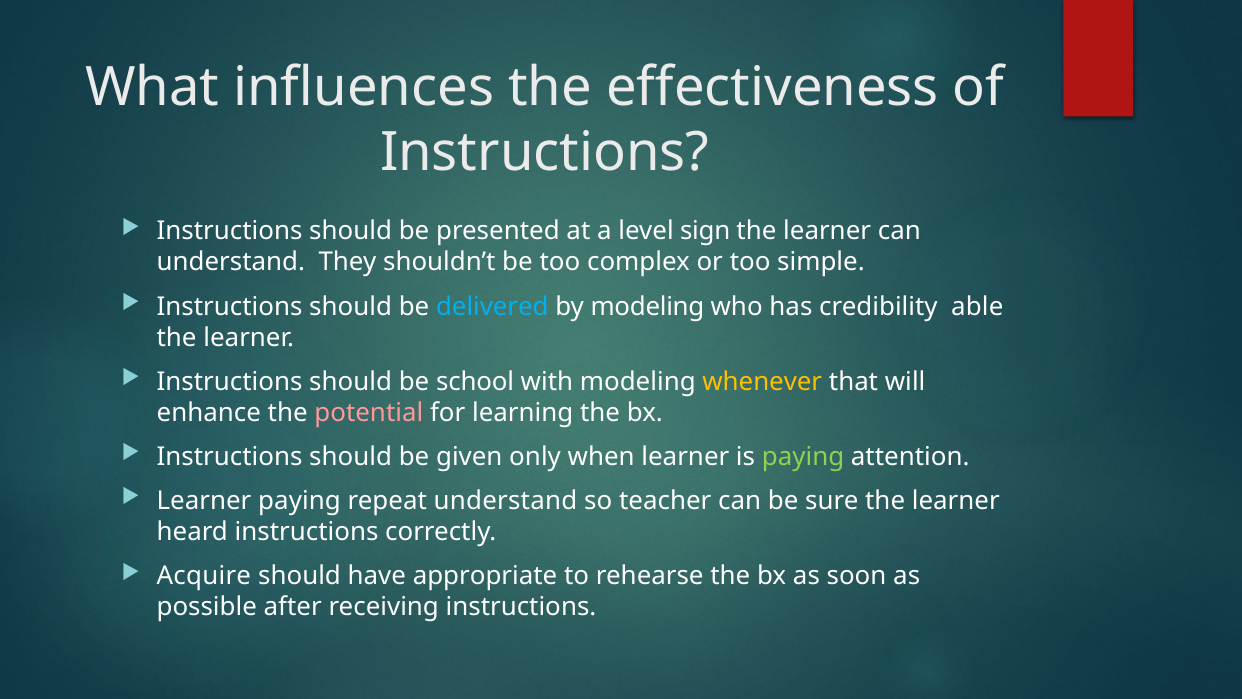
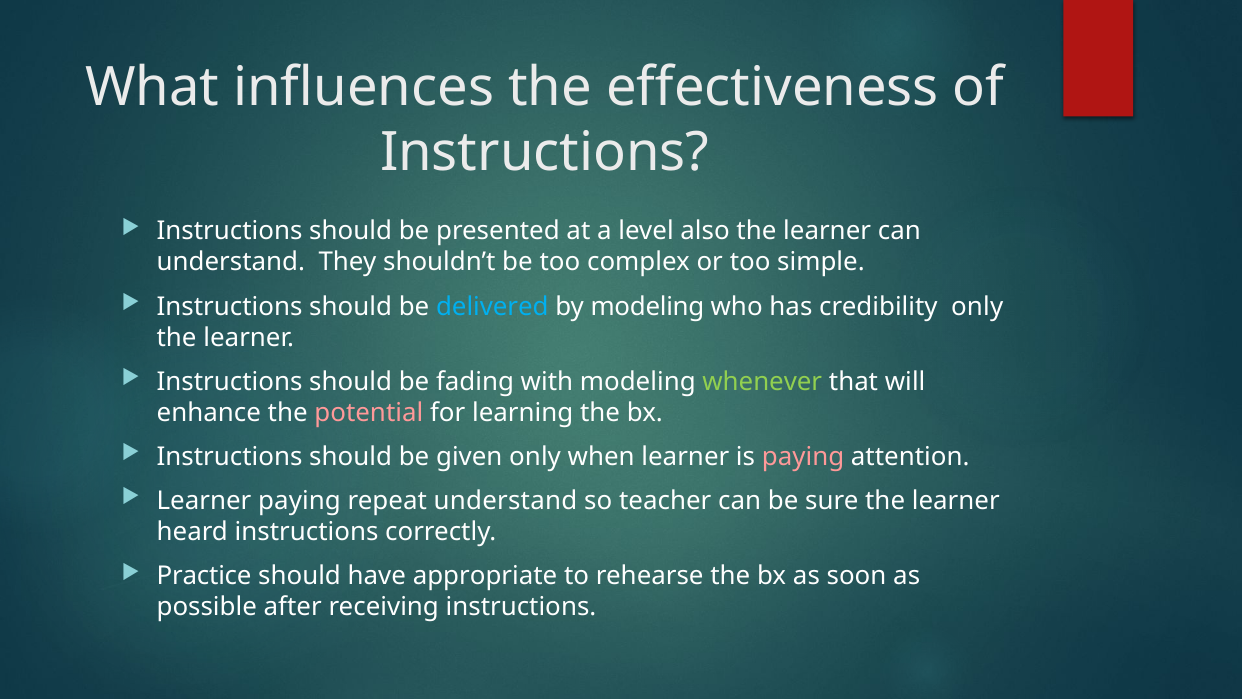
sign: sign -> also
credibility able: able -> only
school: school -> fading
whenever colour: yellow -> light green
paying at (803, 457) colour: light green -> pink
Acquire: Acquire -> Practice
